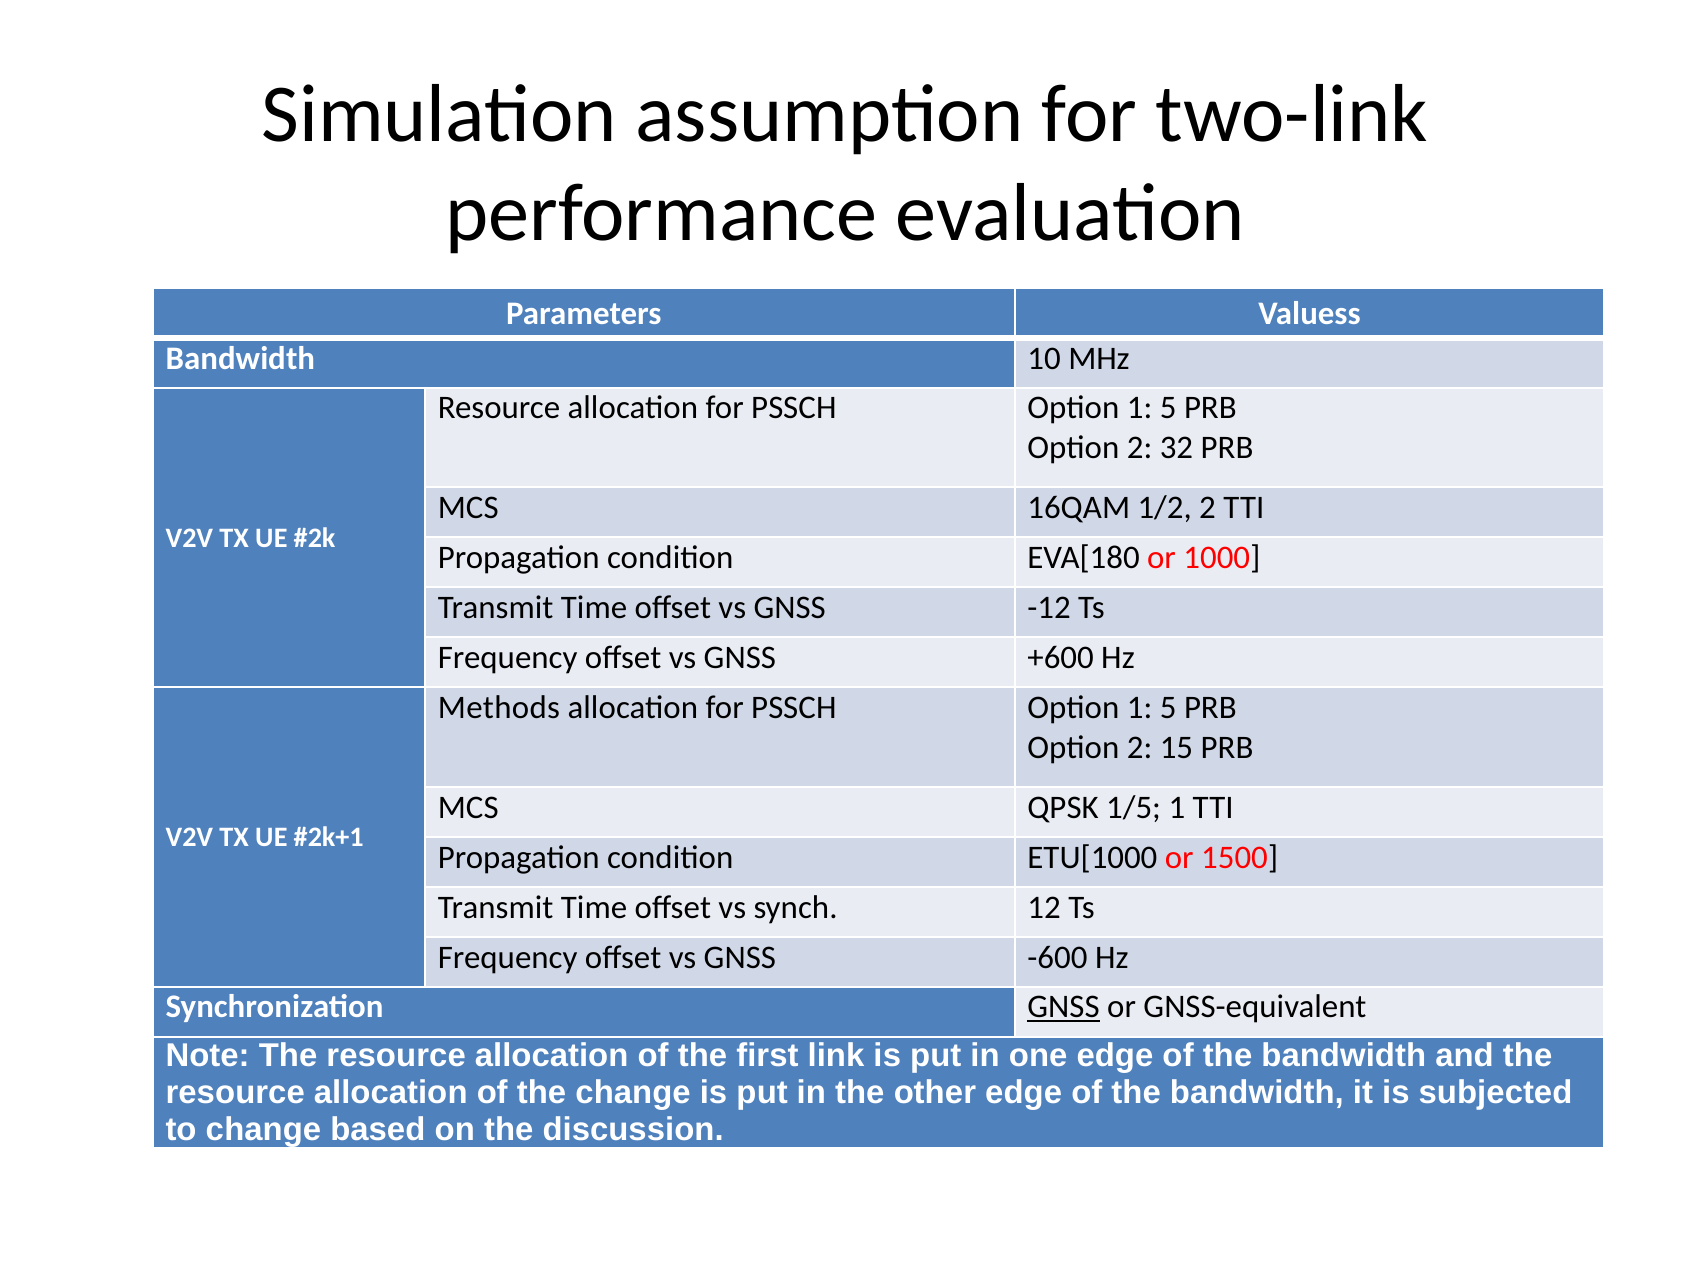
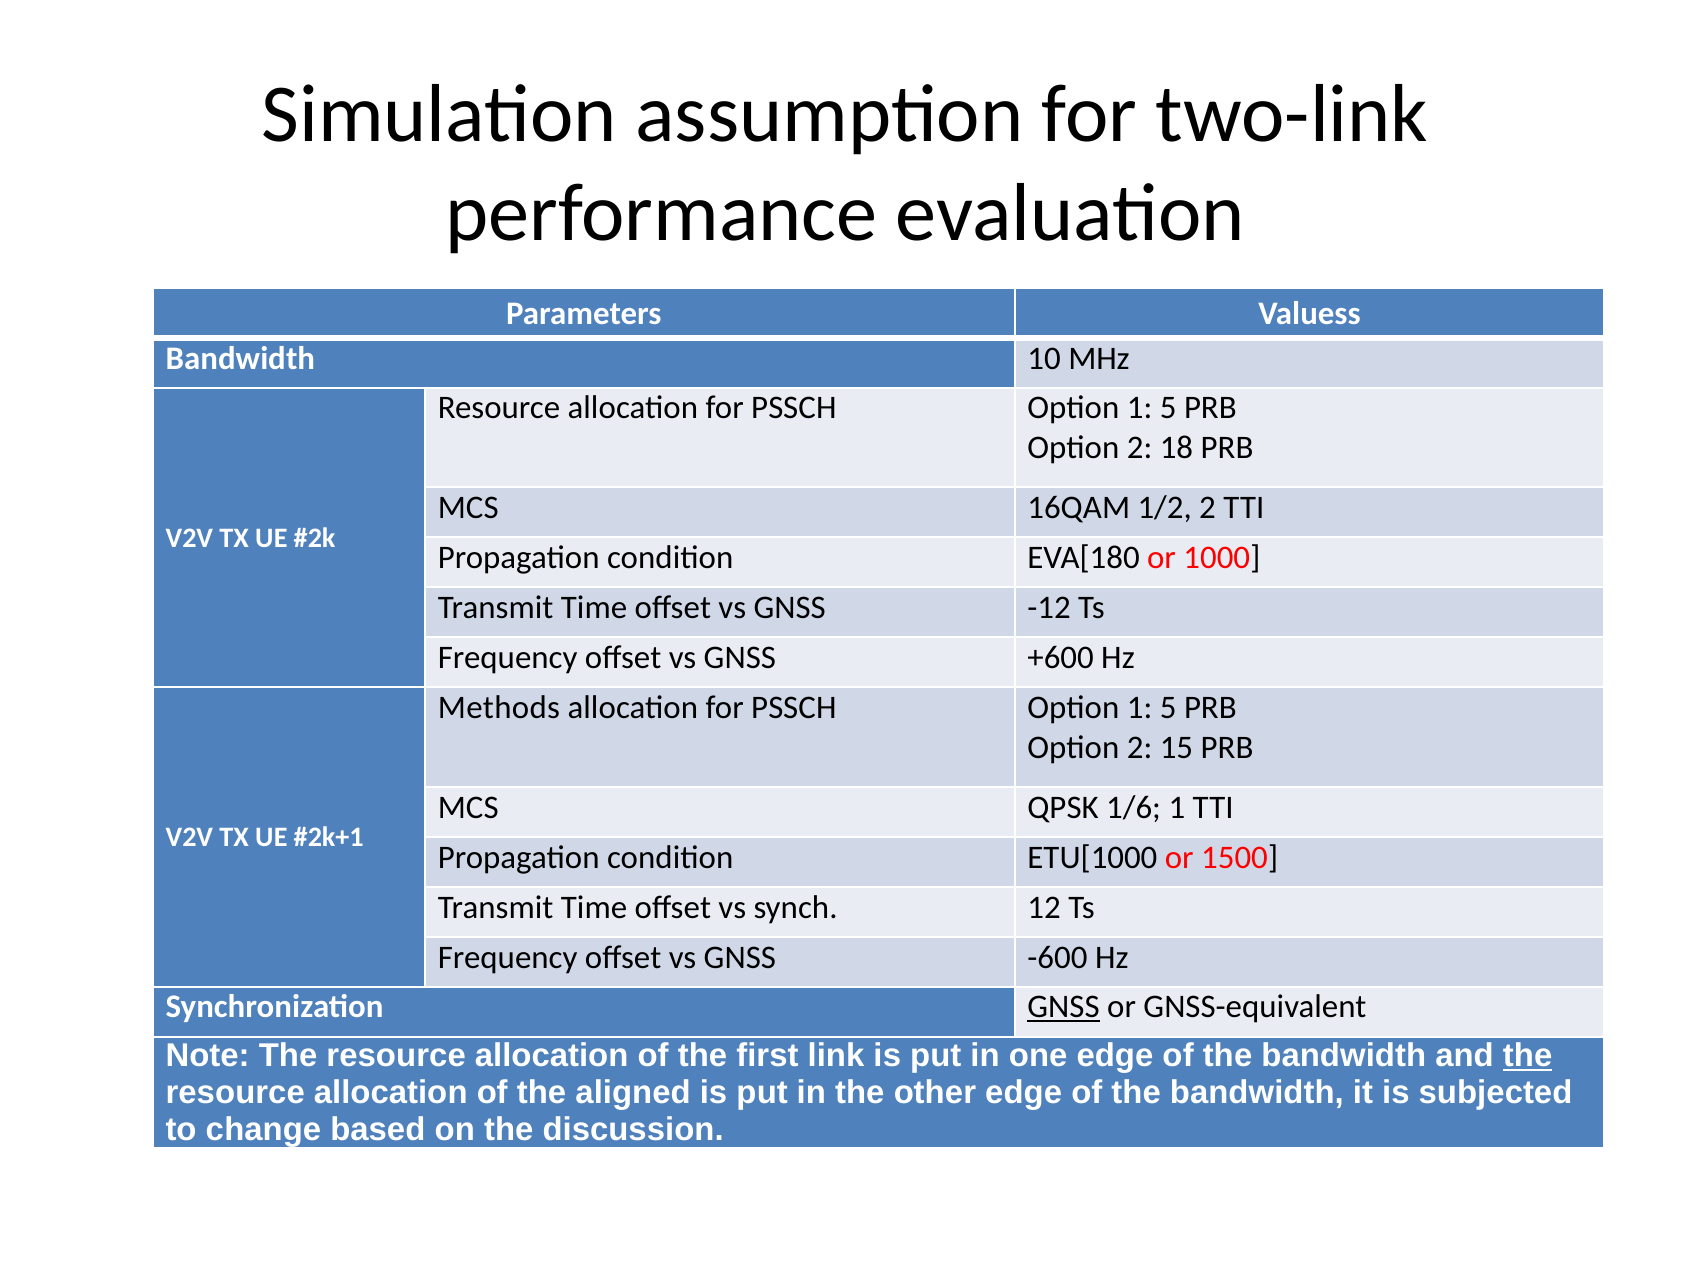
32: 32 -> 18
1/5: 1/5 -> 1/6
the at (1528, 1056) underline: none -> present
the change: change -> aligned
